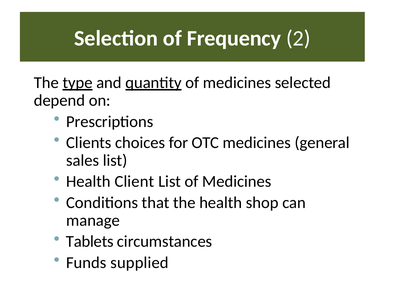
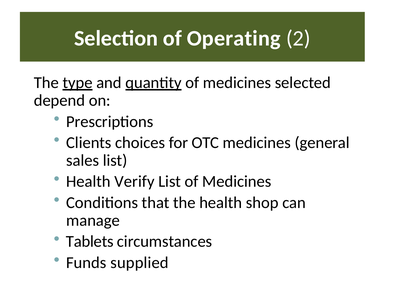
Frequency: Frequency -> Operating
Client: Client -> Verify
